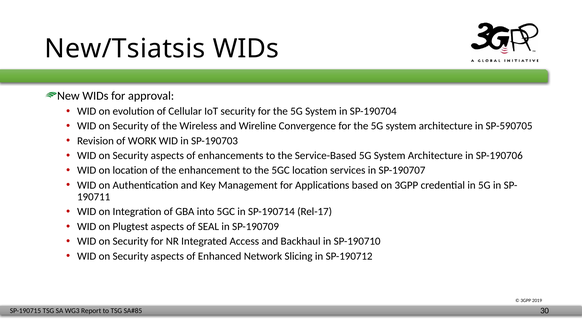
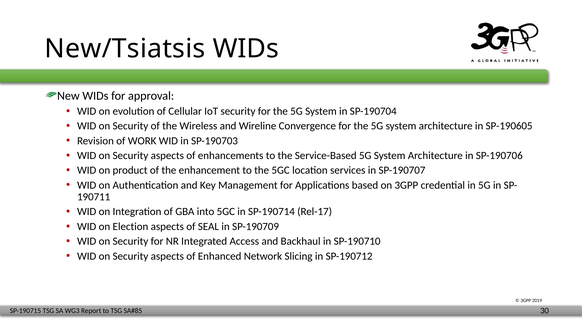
SP-590705: SP-590705 -> SP-190605
on location: location -> product
Plugtest: Plugtest -> Election
